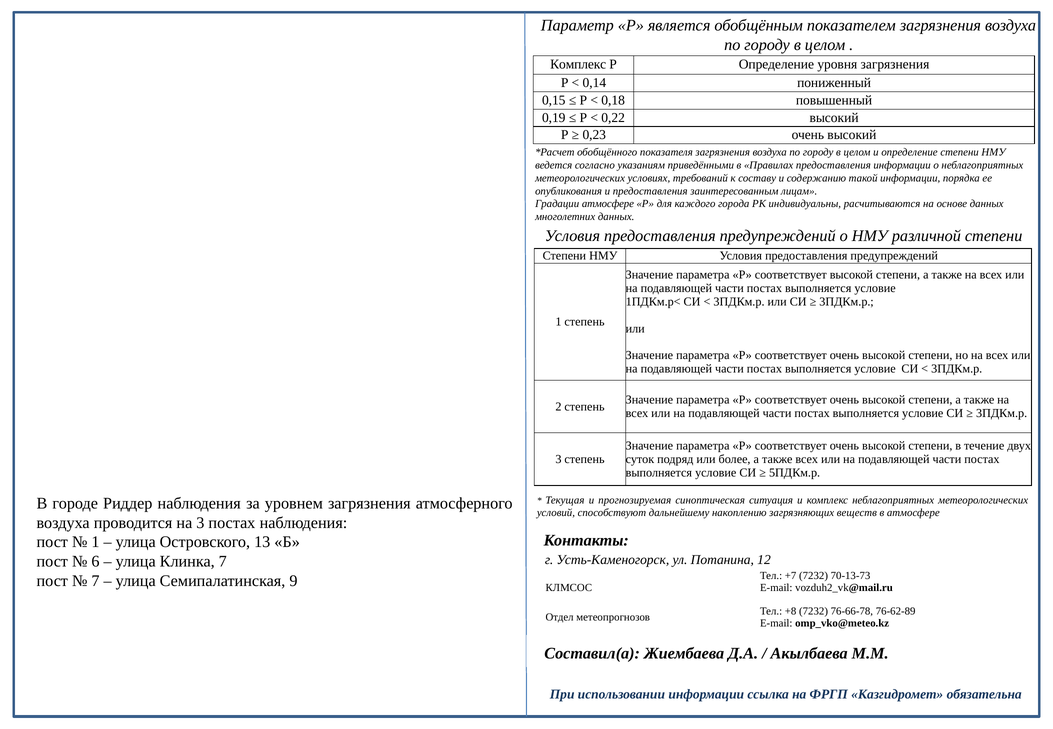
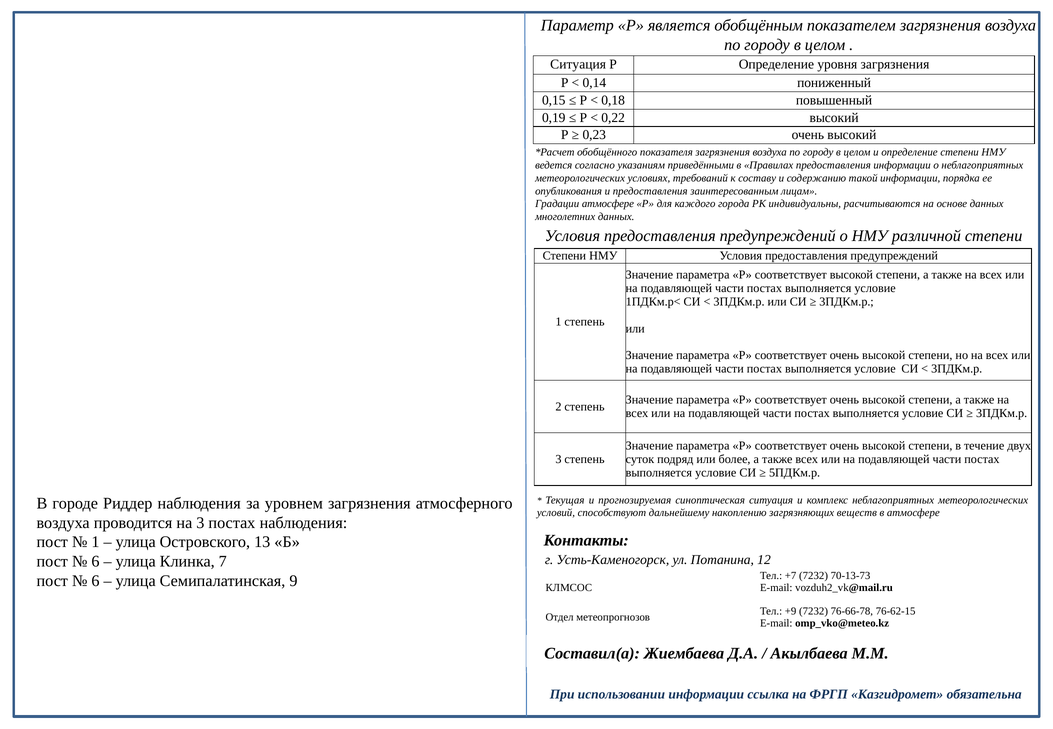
Комплекс at (578, 64): Комплекс -> Ситуация
7 at (95, 581): 7 -> 6
+8: +8 -> +9
76-62-89: 76-62-89 -> 76-62-15
